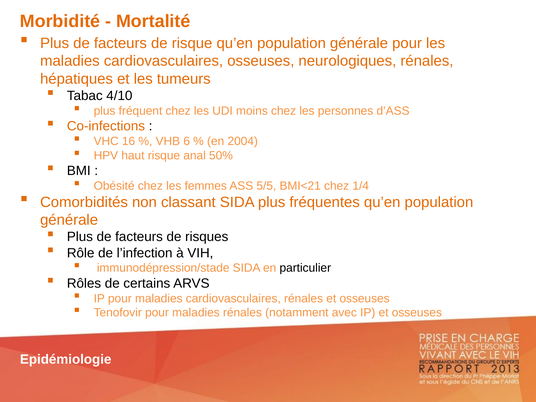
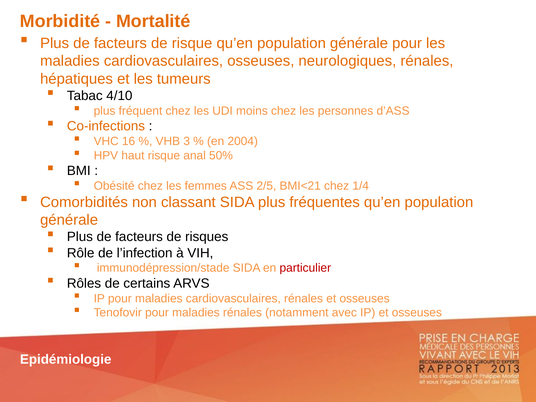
6: 6 -> 3
5/5: 5/5 -> 2/5
particulier colour: black -> red
